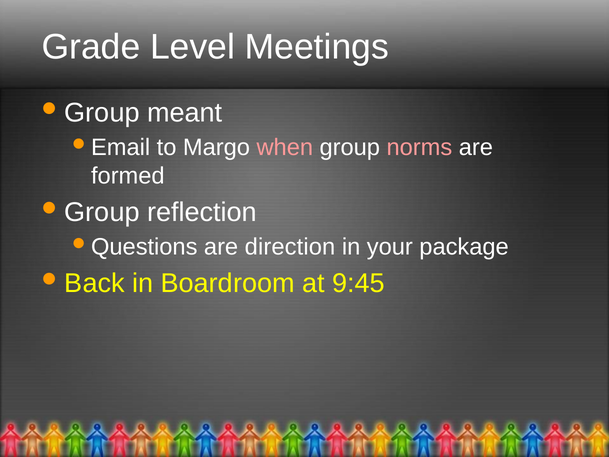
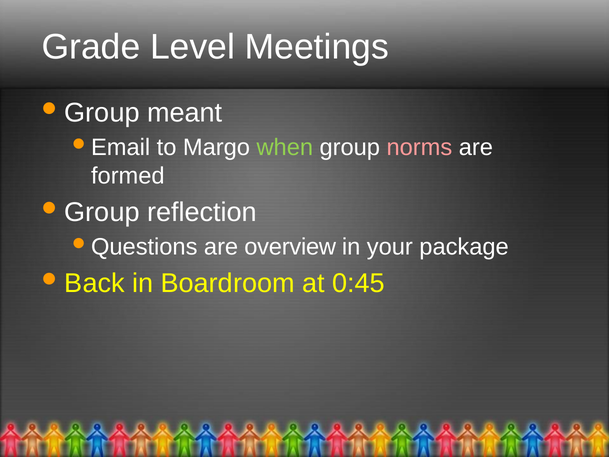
when colour: pink -> light green
direction: direction -> overview
9:45: 9:45 -> 0:45
